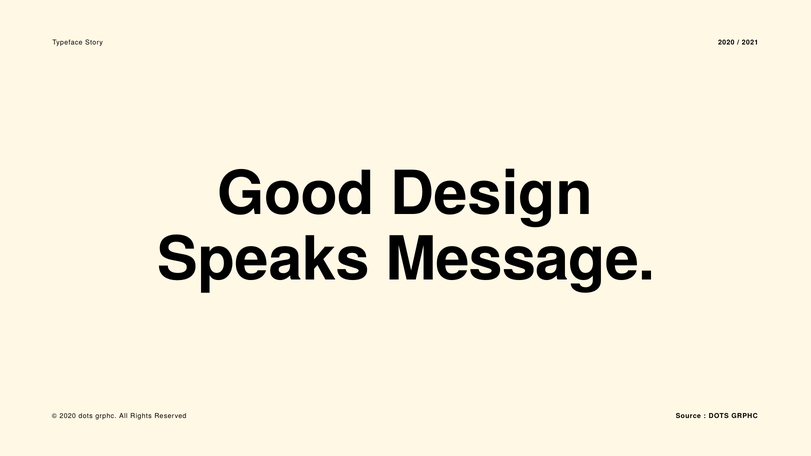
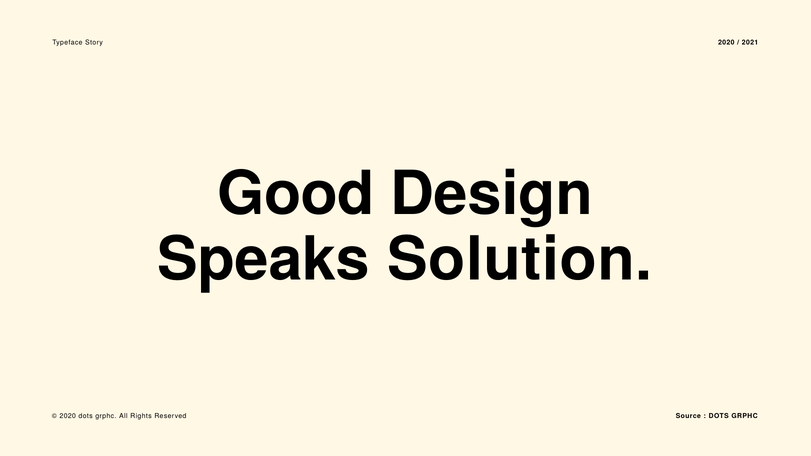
Message: Message -> Solution
